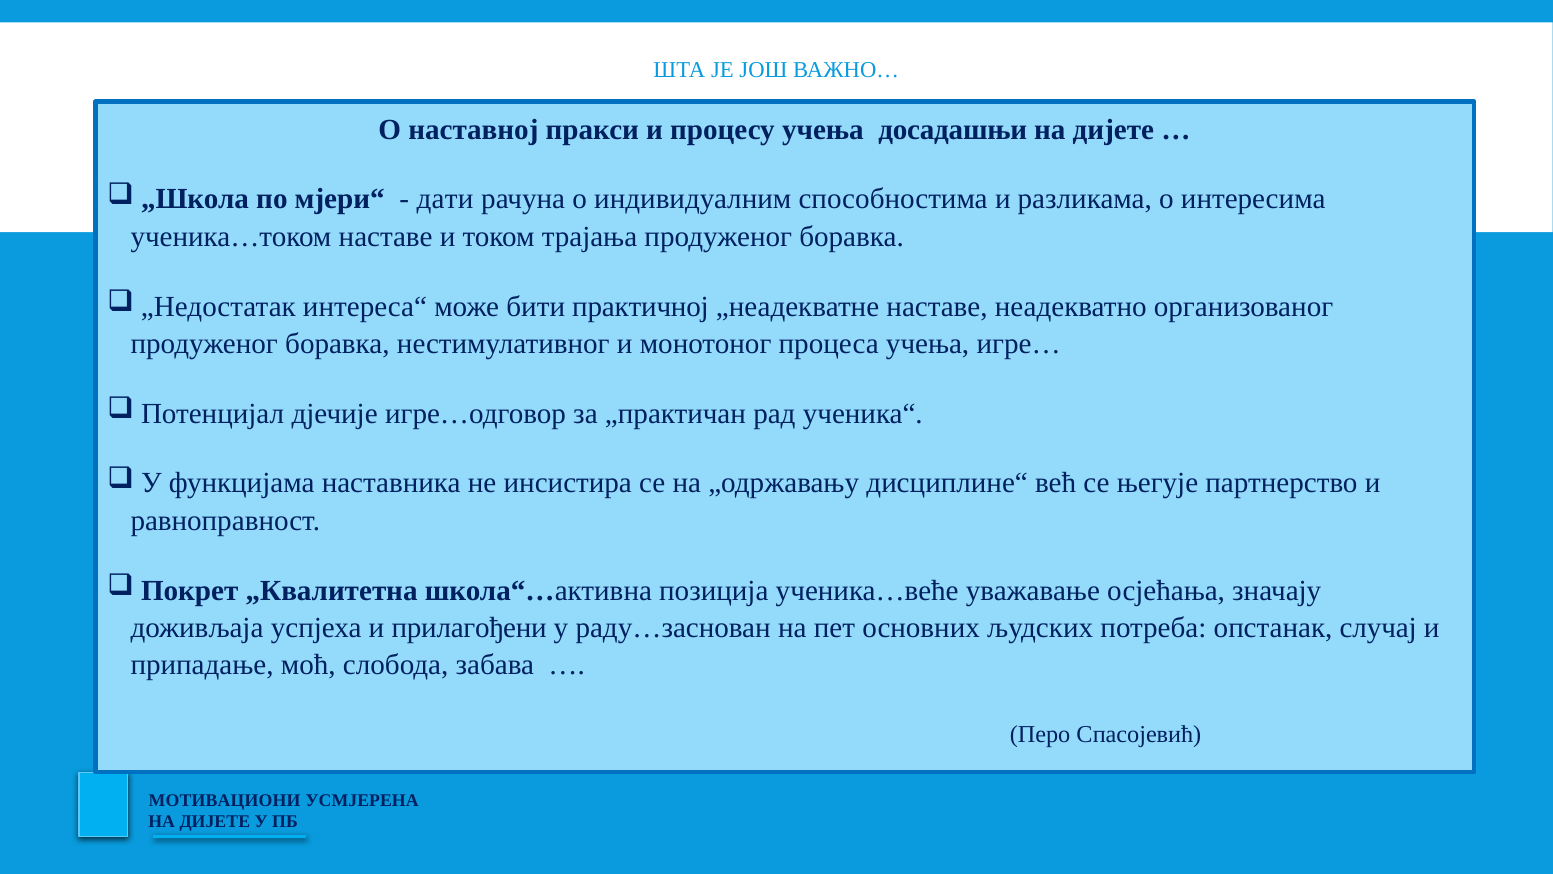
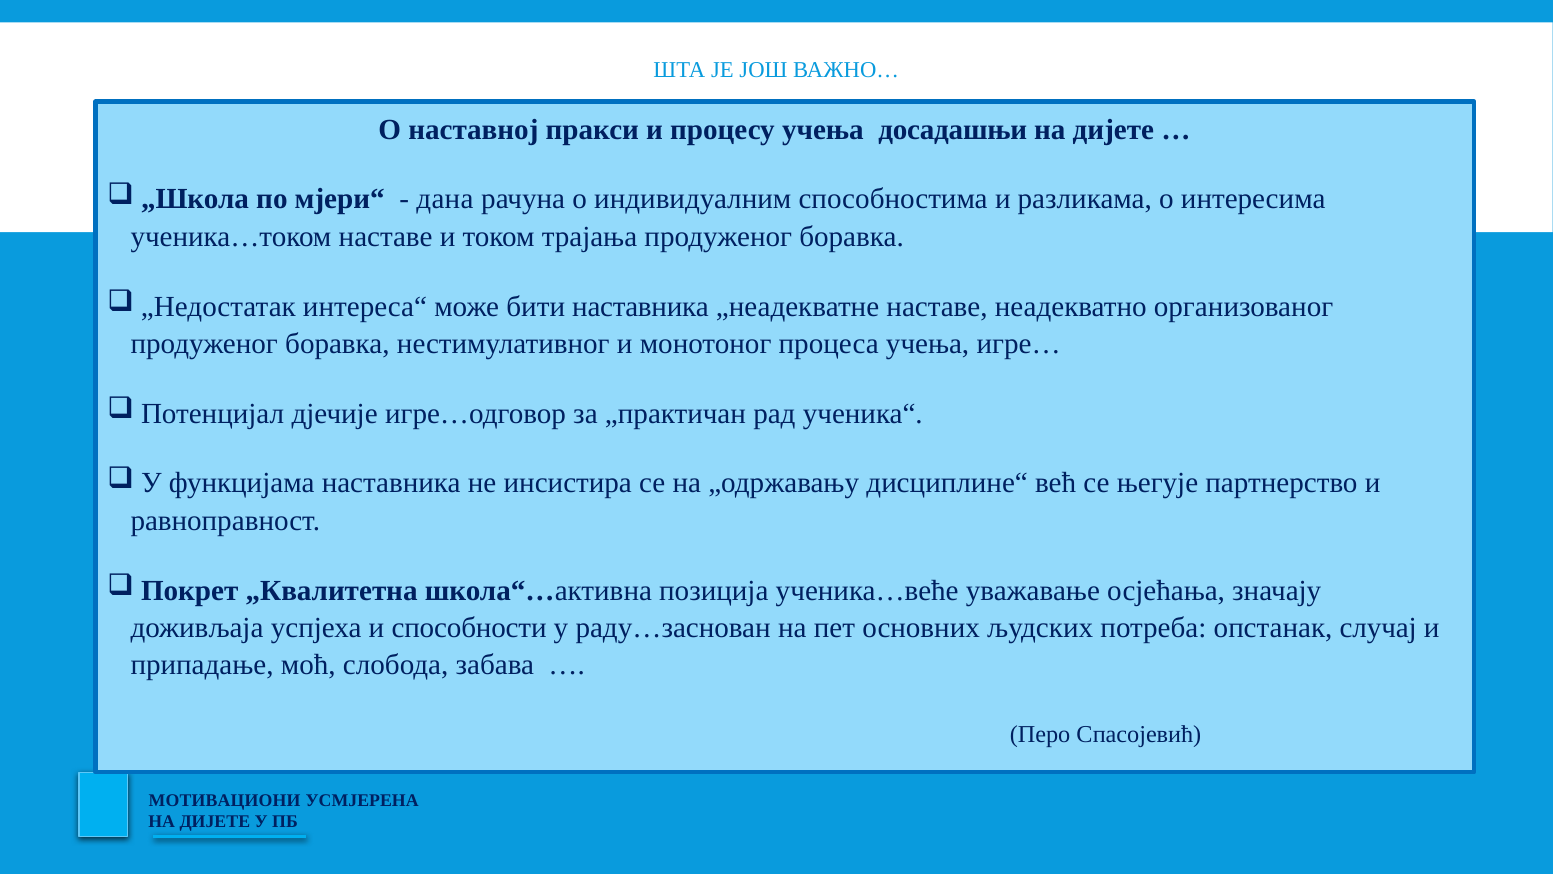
дати: дати -> дана
бити практичној: практичној -> наставника
прилагођени: прилагођени -> способности
